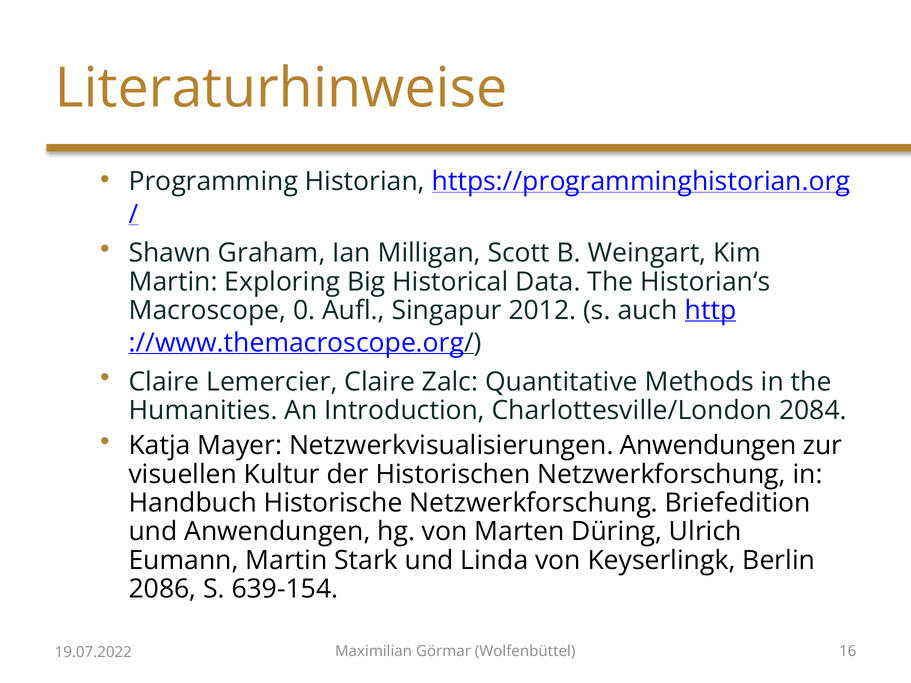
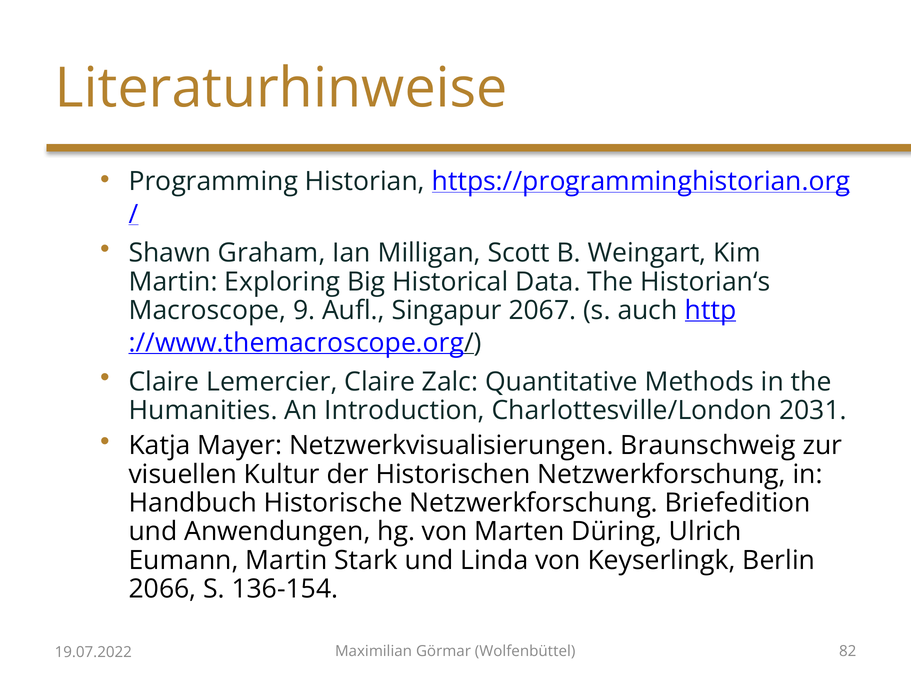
0: 0 -> 9
2012: 2012 -> 2067
2084: 2084 -> 2031
Netzwerkvisualisierungen Anwendungen: Anwendungen -> Braunschweig
2086: 2086 -> 2066
639-154: 639-154 -> 136-154
16: 16 -> 82
